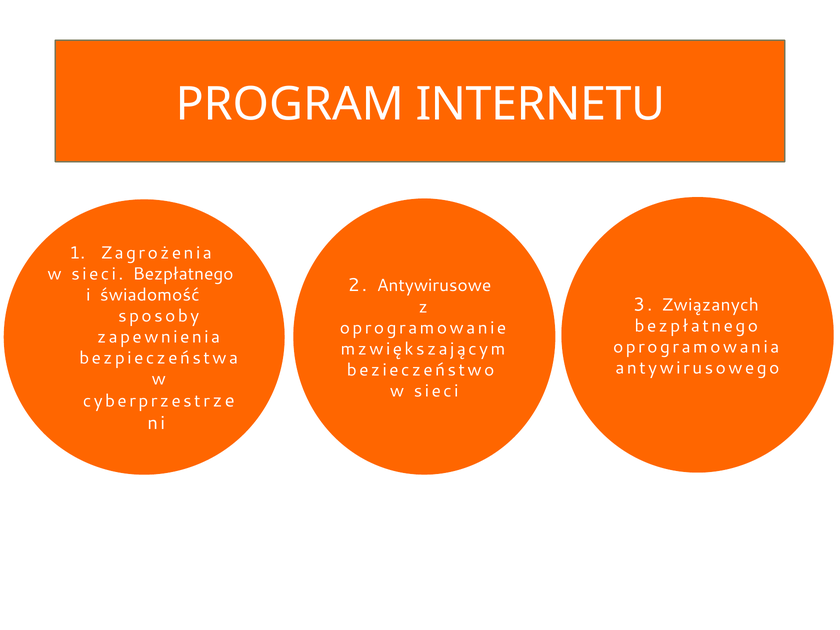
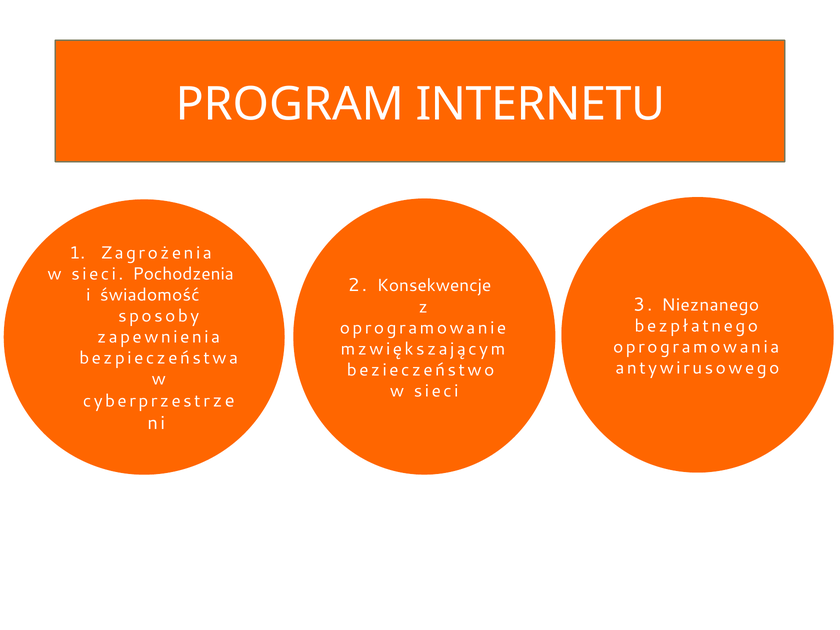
sieci Bezpłatnego: Bezpłatnego -> Pochodzenia
Antywirusowe: Antywirusowe -> Konsekwencje
Związanych: Związanych -> Nieznanego
